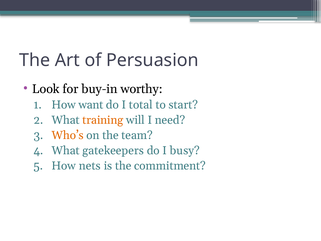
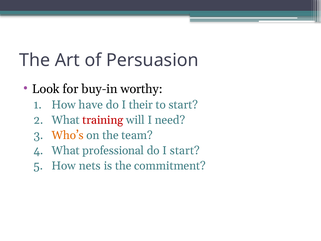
want: want -> have
total: total -> their
training colour: orange -> red
gatekeepers: gatekeepers -> professional
I busy: busy -> start
